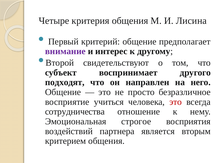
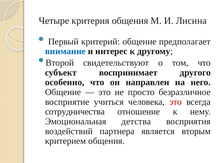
внимание colour: purple -> blue
подходят: подходят -> особенно
строгое: строгое -> детства
